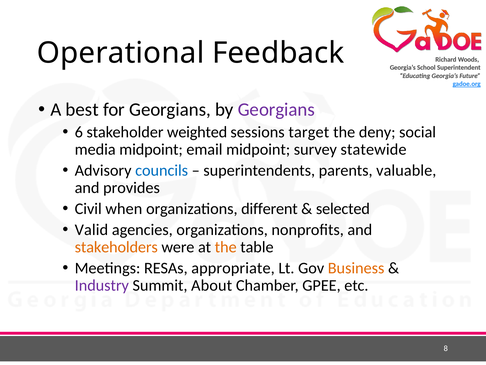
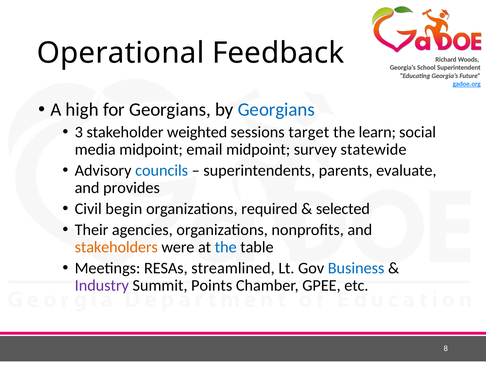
best: best -> high
Georgians at (276, 110) colour: purple -> blue
6: 6 -> 3
deny: deny -> learn
valuable: valuable -> evaluate
when: when -> begin
different: different -> required
Valid: Valid -> Their
the at (226, 247) colour: orange -> blue
appropriate: appropriate -> streamlined
Business colour: orange -> blue
About: About -> Points
